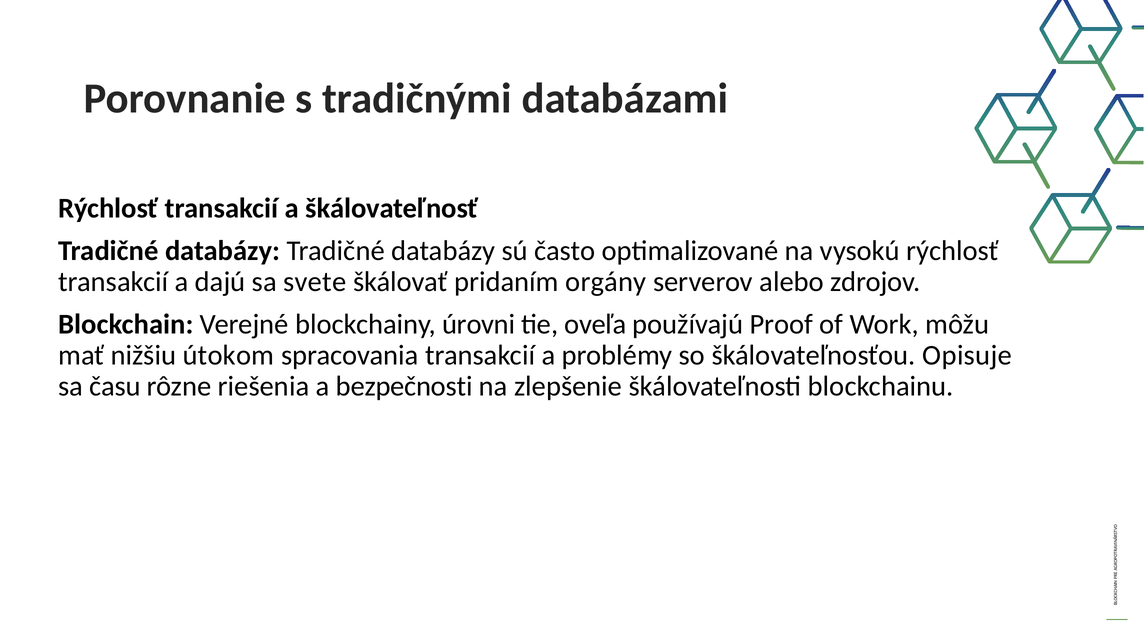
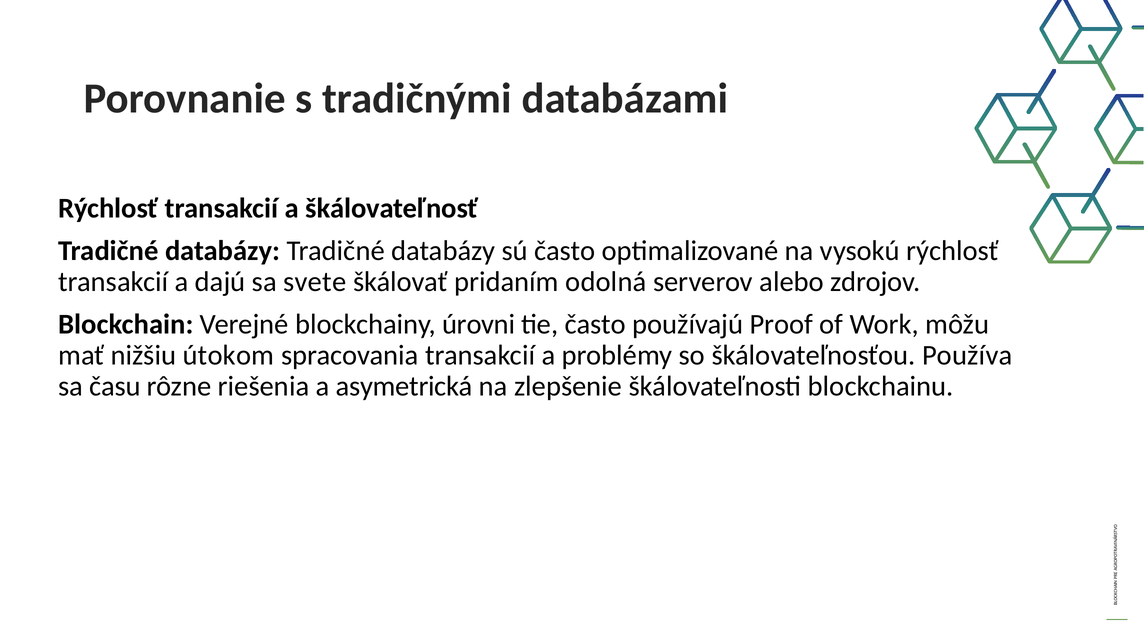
orgány: orgány -> odolná
tie oveľa: oveľa -> často
Opisuje: Opisuje -> Používa
bezpečnosti: bezpečnosti -> asymetrická
